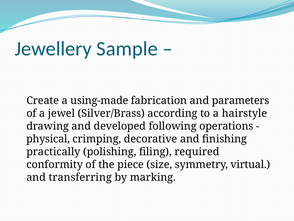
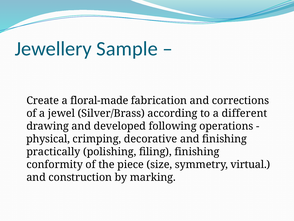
using-made: using-made -> floral-made
parameters: parameters -> corrections
hairstyle: hairstyle -> different
filing required: required -> finishing
transferring: transferring -> construction
